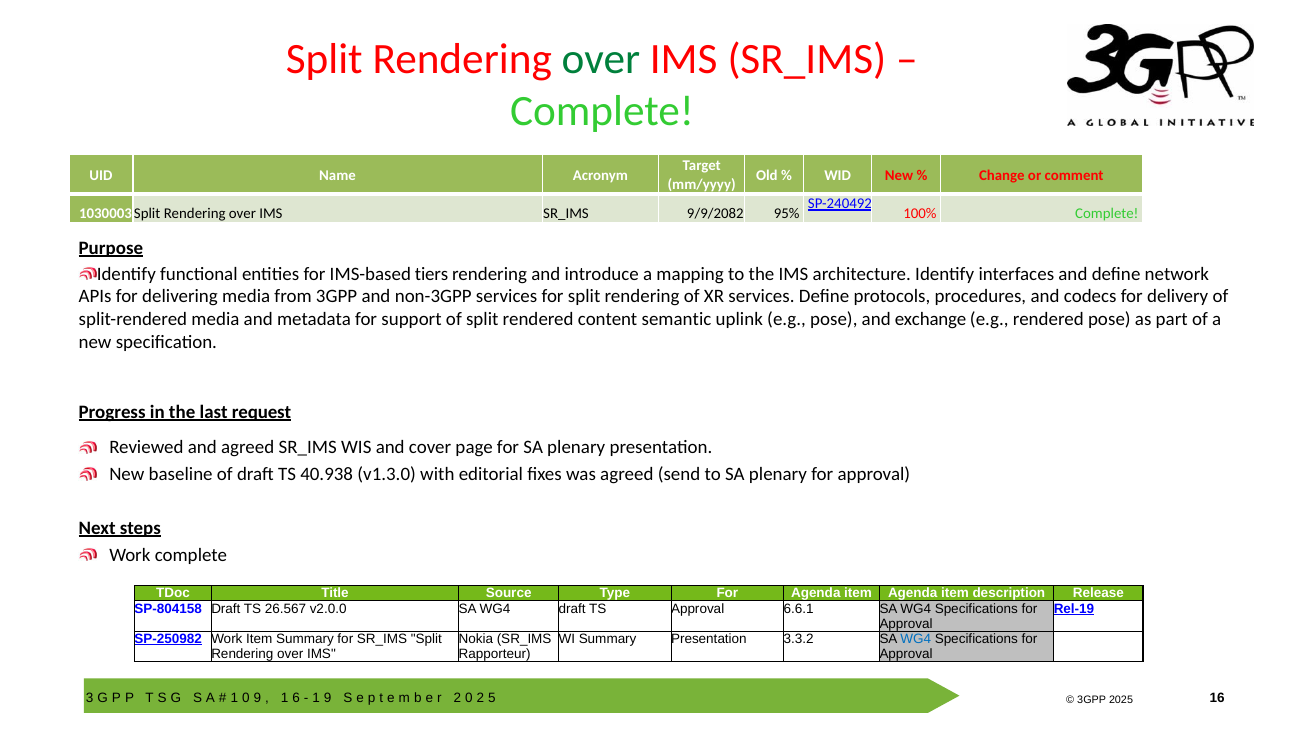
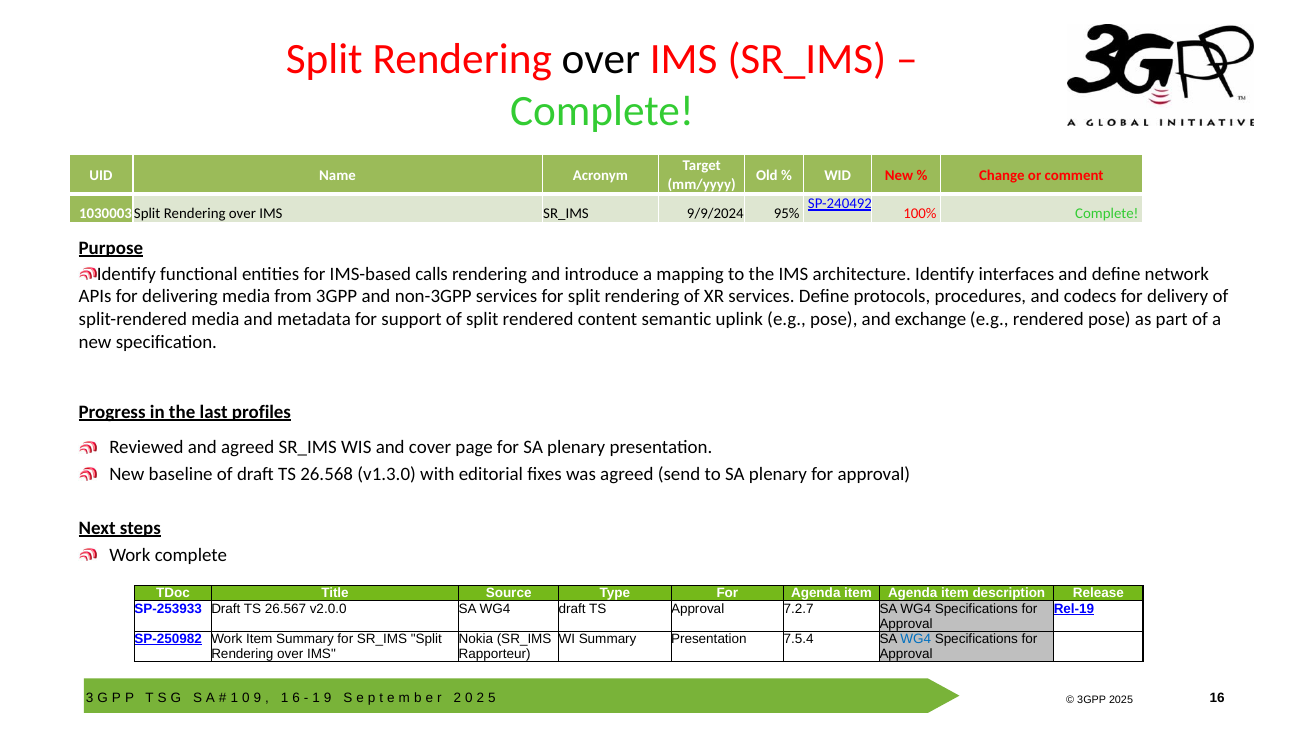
over at (601, 59) colour: green -> black
9/9/2082: 9/9/2082 -> 9/9/2024
tiers: tiers -> calls
request: request -> profiles
40.938: 40.938 -> 26.568
SP-804158: SP-804158 -> SP-253933
6.6.1: 6.6.1 -> 7.2.7
3.3.2: 3.3.2 -> 7.5.4
